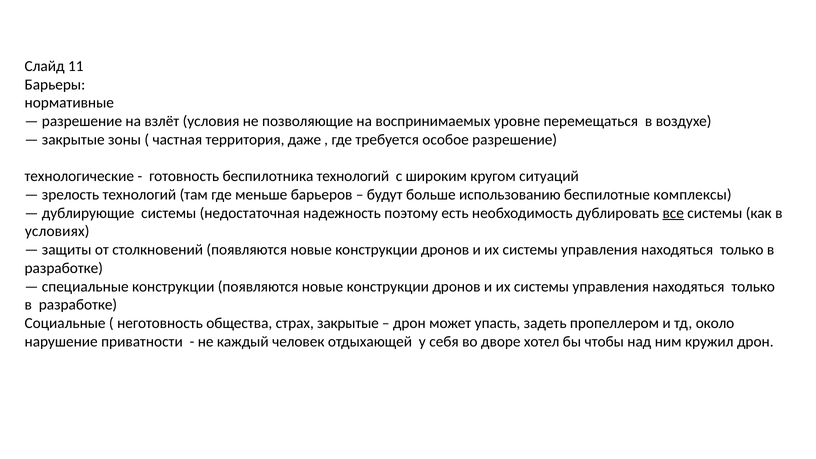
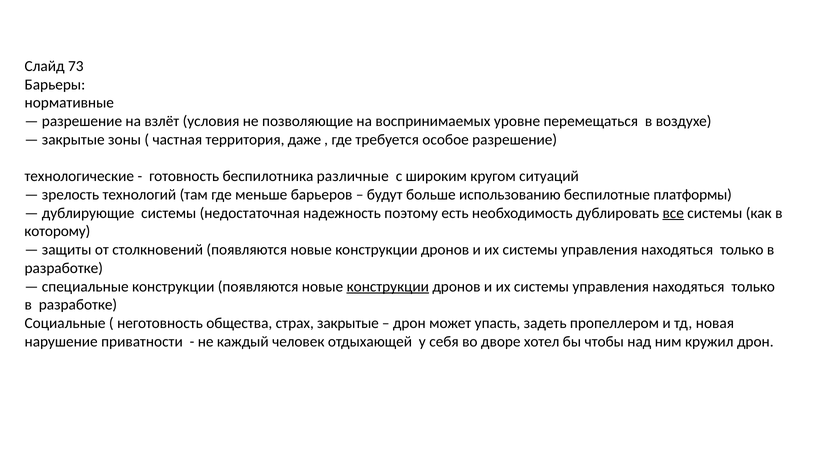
11: 11 -> 73
беспилотника технологий: технологий -> различные
комплексы: комплексы -> платформы
условиях: условиях -> которому
конструкции at (388, 287) underline: none -> present
около: около -> новая
